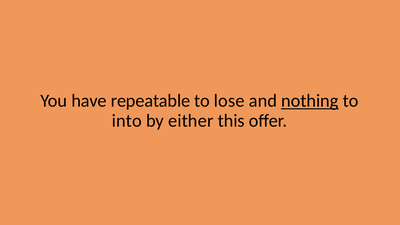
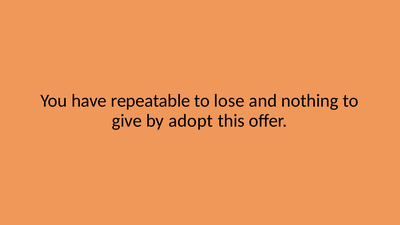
nothing underline: present -> none
into: into -> give
either: either -> adopt
